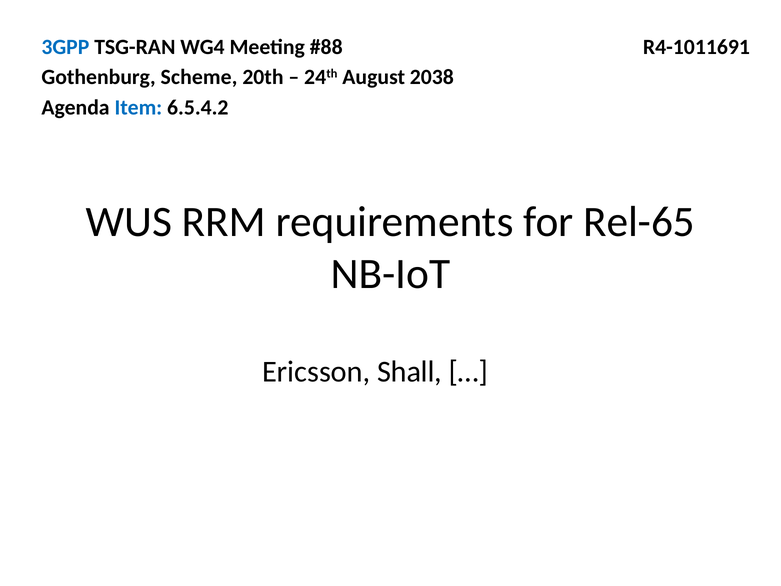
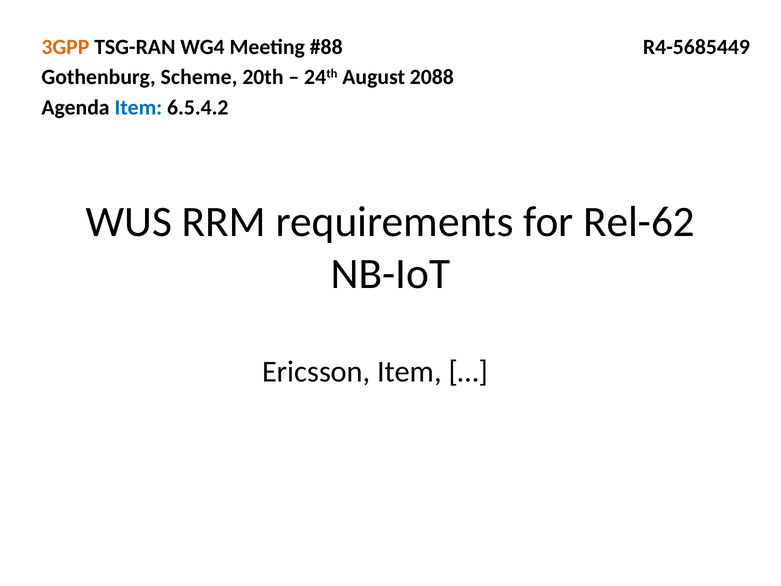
3GPP colour: blue -> orange
R4-1011691: R4-1011691 -> R4-5685449
2038: 2038 -> 2088
Rel-65: Rel-65 -> Rel-62
Ericsson Shall: Shall -> Item
